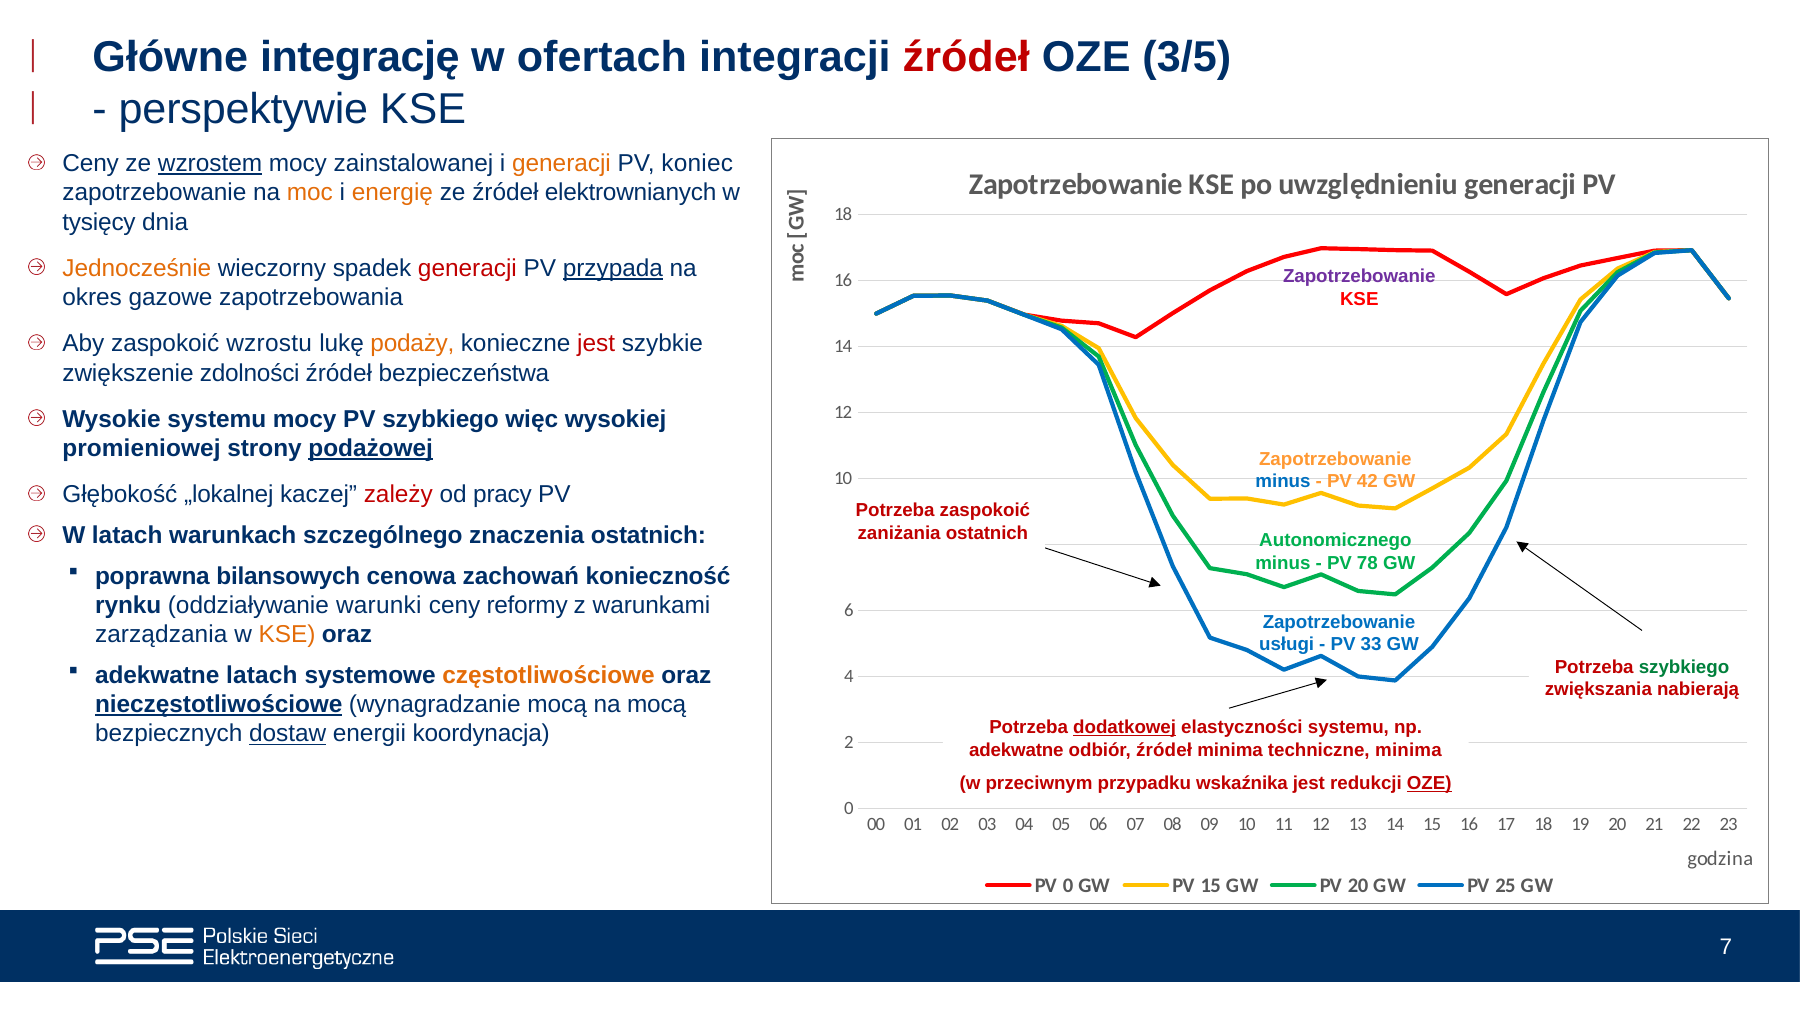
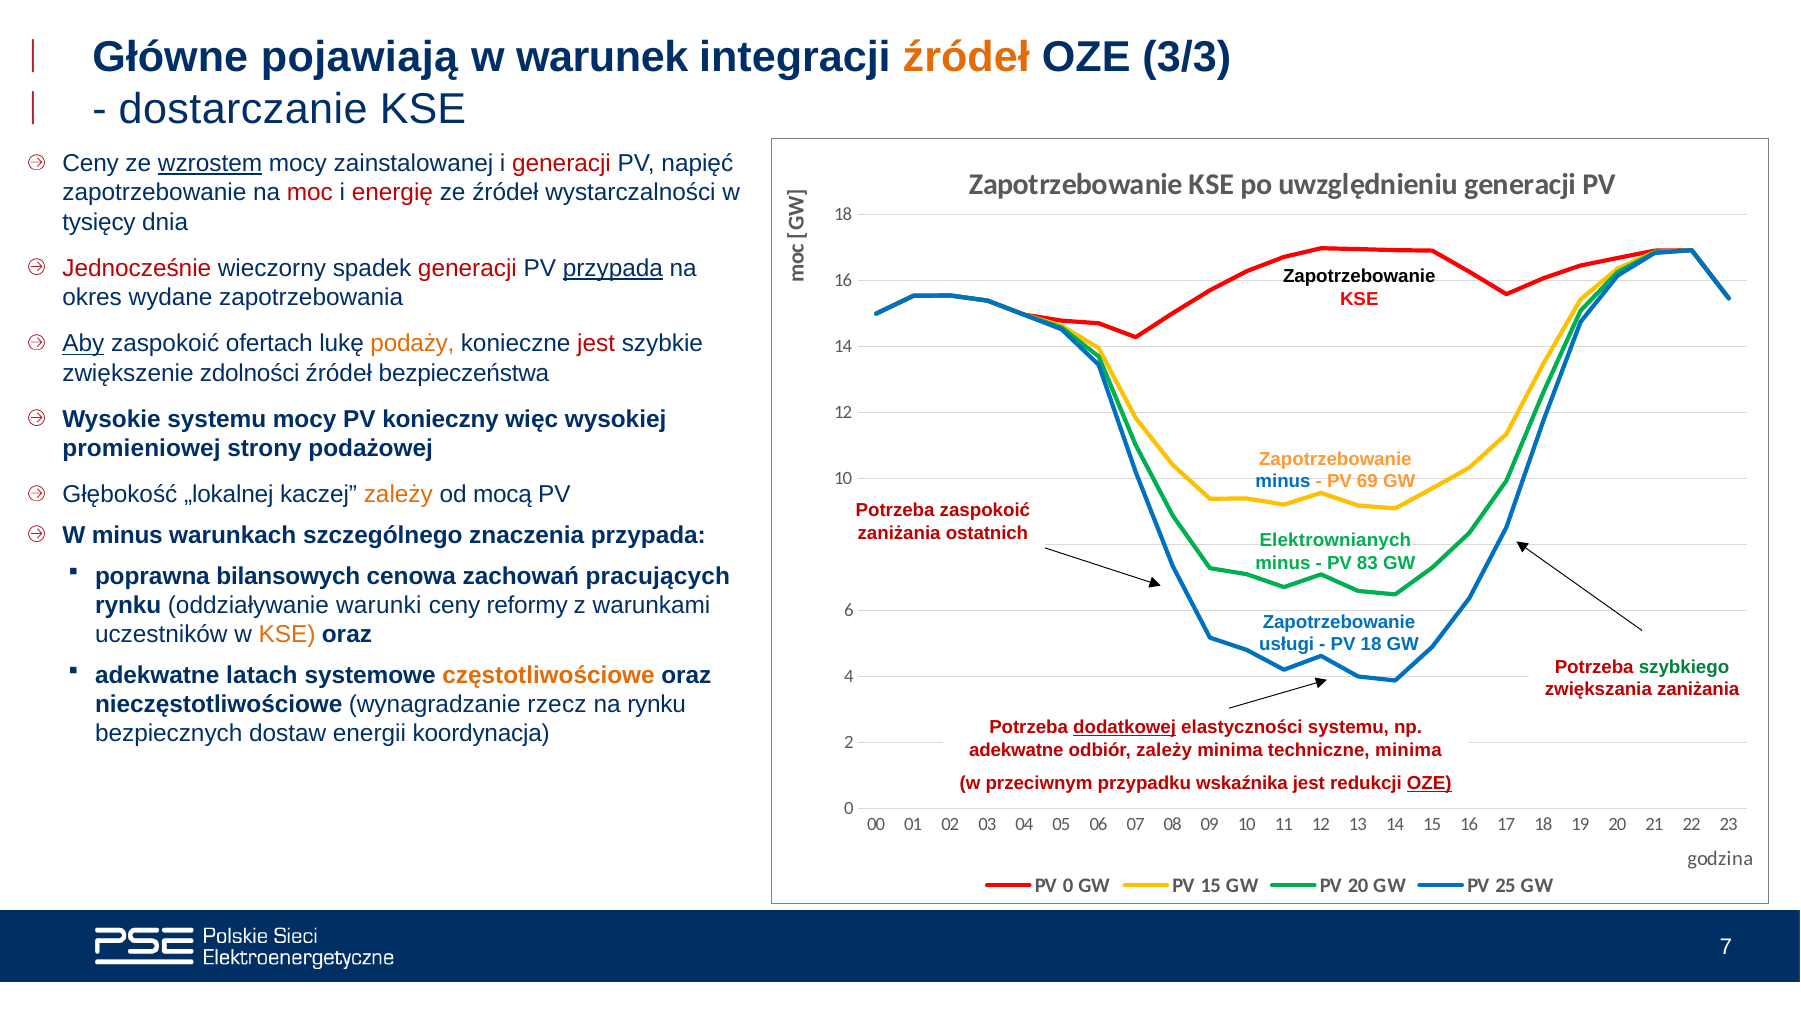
integrację: integrację -> pojawiają
ofertach: ofertach -> warunek
źródeł at (966, 57) colour: red -> orange
3/5: 3/5 -> 3/3
perspektywie: perspektywie -> dostarczanie
generacji at (561, 163) colour: orange -> red
koniec: koniec -> napięć
moc colour: orange -> red
energię colour: orange -> red
elektrownianych: elektrownianych -> wystarczalności
Jednocześnie colour: orange -> red
Zapotrzebowanie at (1359, 277) colour: purple -> black
gazowe: gazowe -> wydane
Aby underline: none -> present
wzrostu: wzrostu -> ofertach
PV szybkiego: szybkiego -> konieczny
podażowej underline: present -> none
42: 42 -> 69
zależy at (398, 495) colour: red -> orange
pracy: pracy -> mocą
W latach: latach -> minus
znaczenia ostatnich: ostatnich -> przypada
Autonomicznego: Autonomicznego -> Elektrownianych
78: 78 -> 83
konieczność: konieczność -> pracujących
zarządzania: zarządzania -> uczestników
PV 33: 33 -> 18
zwiększania nabierają: nabierają -> zaniżania
nieczęstotliwościowe underline: present -> none
wynagradzanie mocą: mocą -> rzecz
na mocą: mocą -> rynku
dostaw underline: present -> none
odbiór źródeł: źródeł -> zależy
